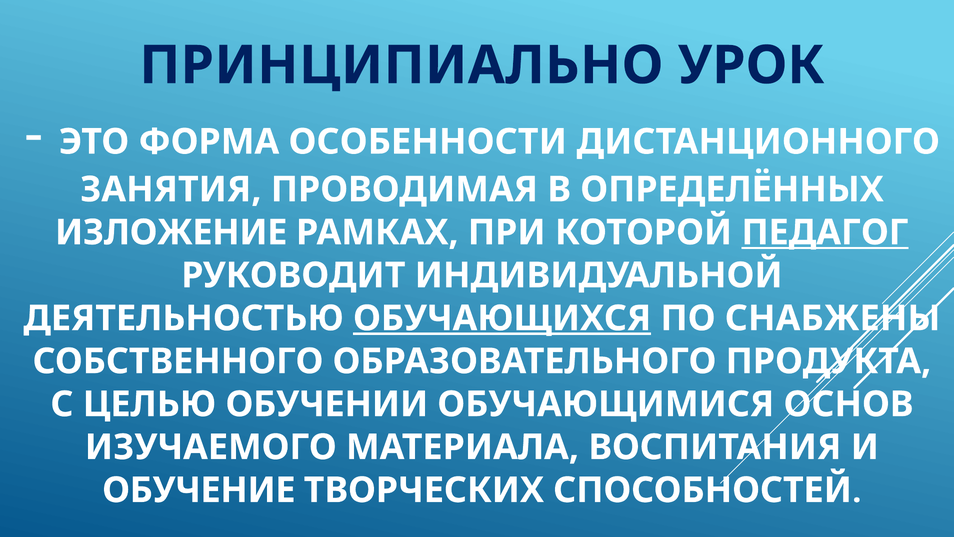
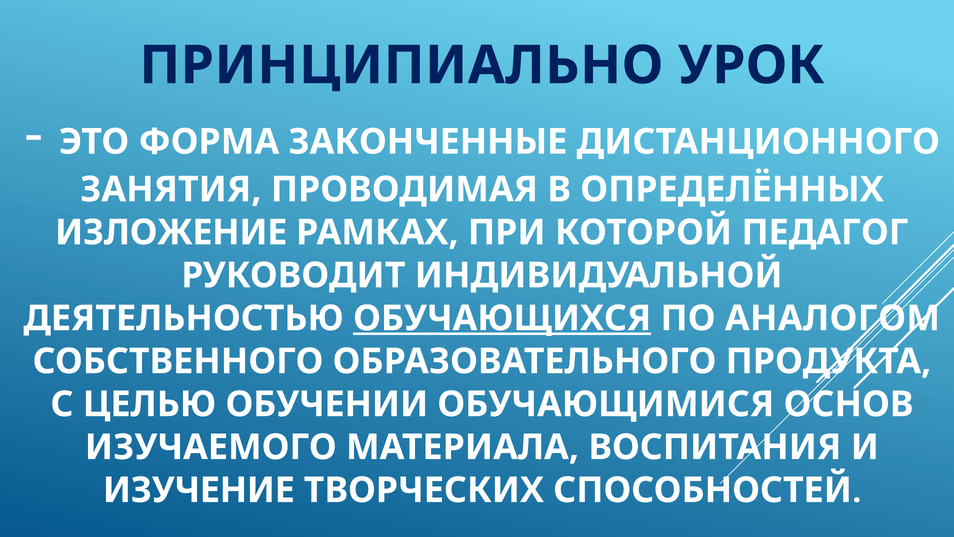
ОСОБЕННОСТИ: ОСОБЕННОСТИ -> ЗАКОНЧЕННЫЕ
ПЕДАГОГ underline: present -> none
СНАБЖЕНЫ: СНАБЖЕНЫ -> АНАЛОГОМ
ОБУЧЕНИЕ: ОБУЧЕНИЕ -> ИЗУЧЕНИЕ
